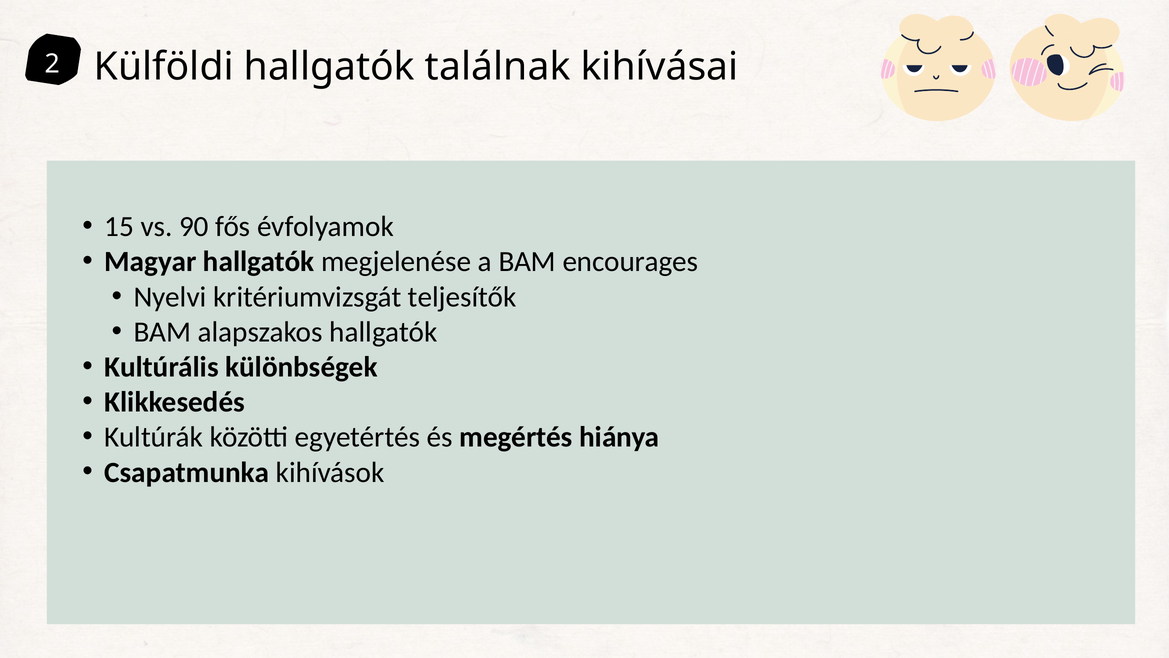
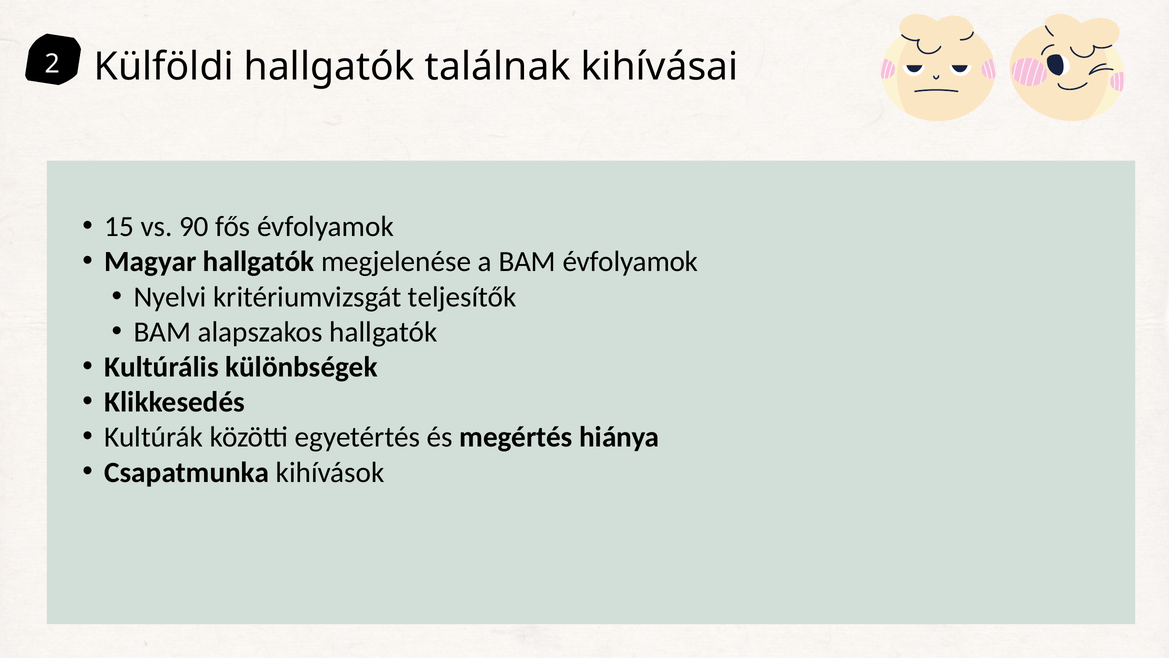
BAM encourages: encourages -> évfolyamok
